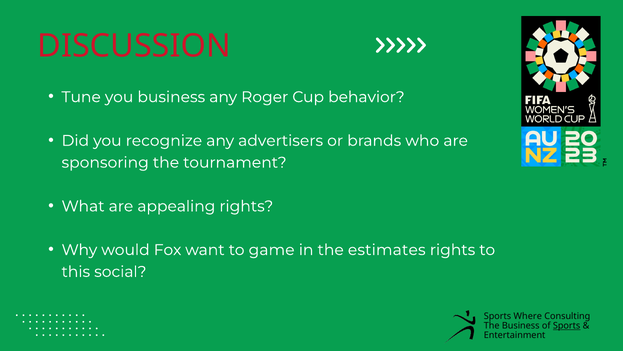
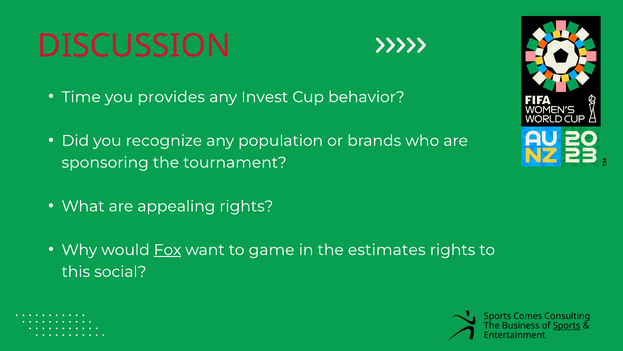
Tune: Tune -> Time
you business: business -> provides
Roger: Roger -> Invest
advertisers: advertisers -> population
Fox underline: none -> present
Where: Where -> Comes
